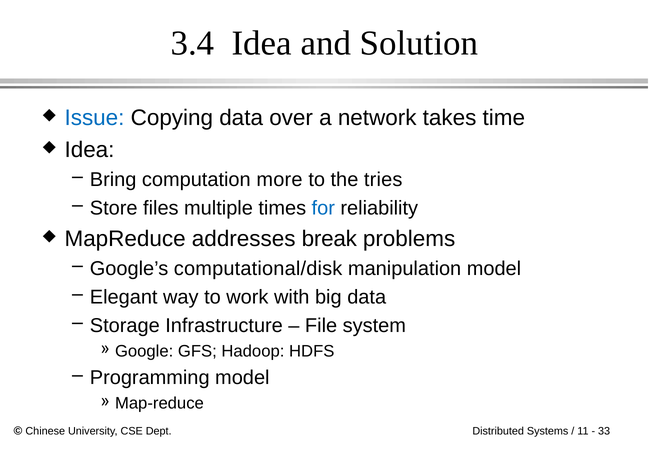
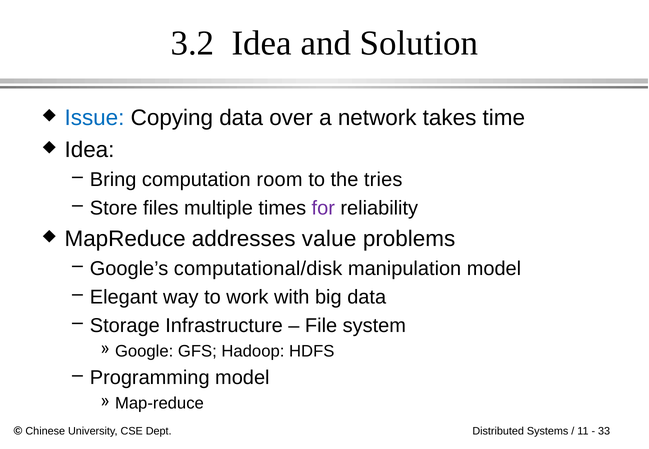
3.4: 3.4 -> 3.2
more: more -> room
for colour: blue -> purple
break: break -> value
